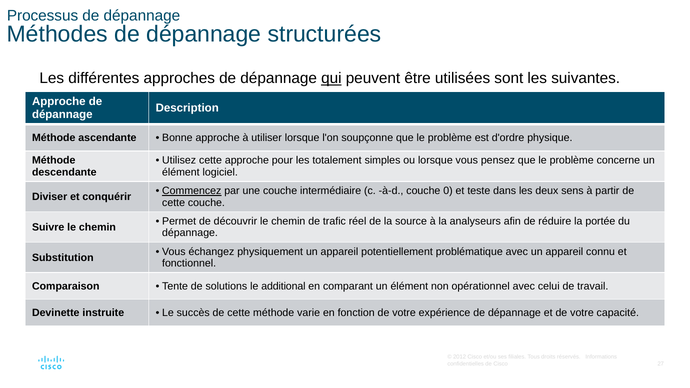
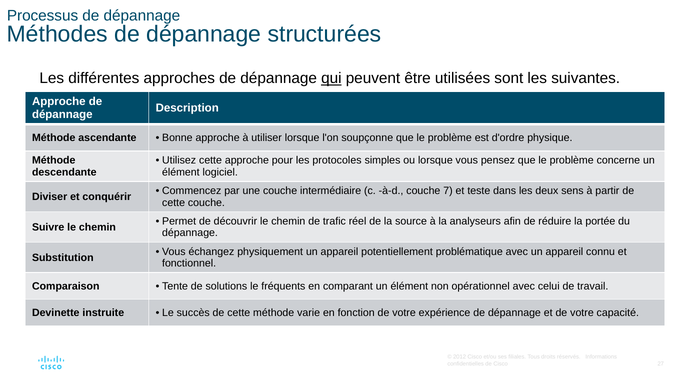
totalement: totalement -> protocoles
Commencez underline: present -> none
0: 0 -> 7
additional: additional -> fréquents
